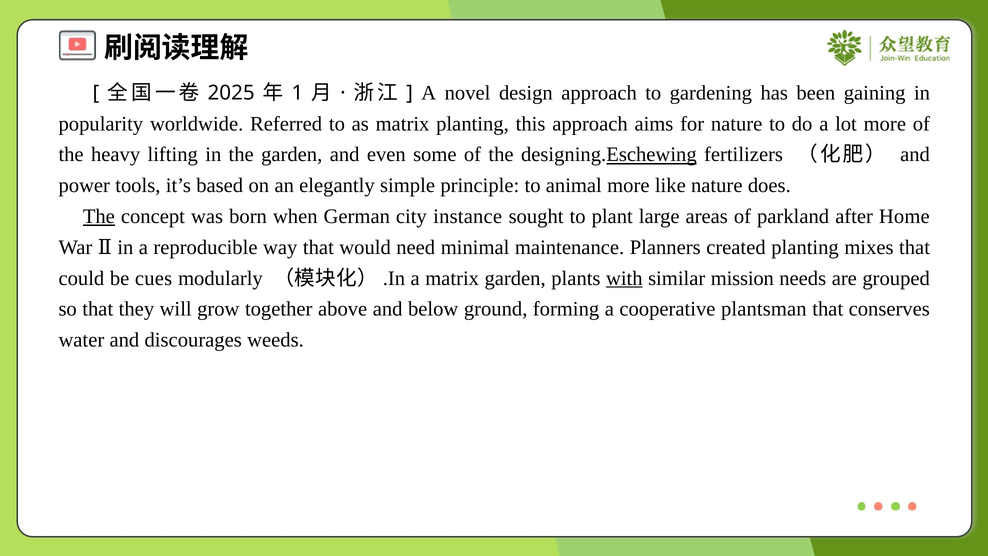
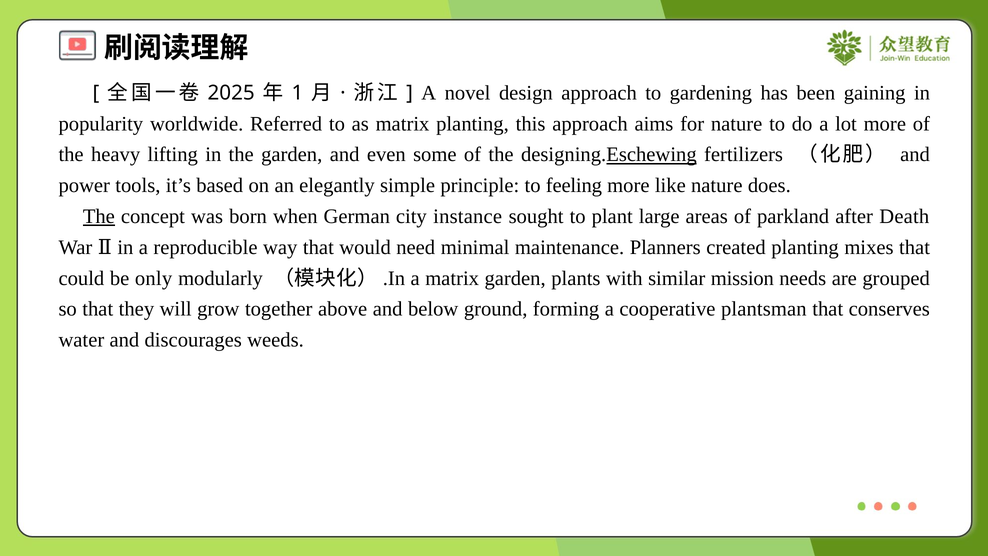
animal: animal -> feeling
Home: Home -> Death
cues: cues -> only
with underline: present -> none
